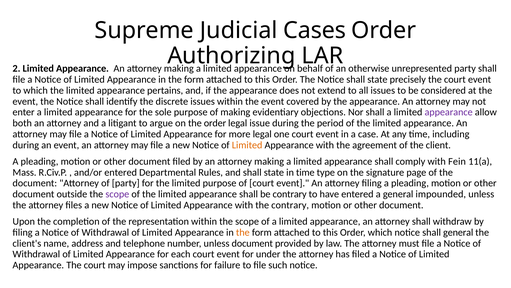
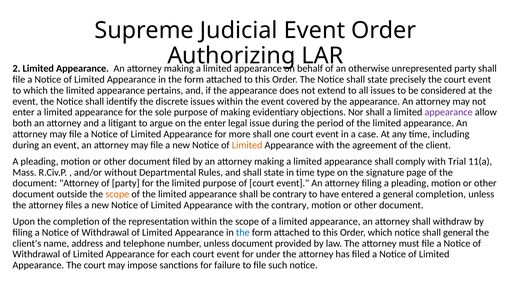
Judicial Cases: Cases -> Event
the order: order -> enter
more legal: legal -> shall
Fein: Fein -> Trial
and/or entered: entered -> without
scope at (117, 194) colour: purple -> orange
general impounded: impounded -> completion
the at (243, 232) colour: orange -> blue
